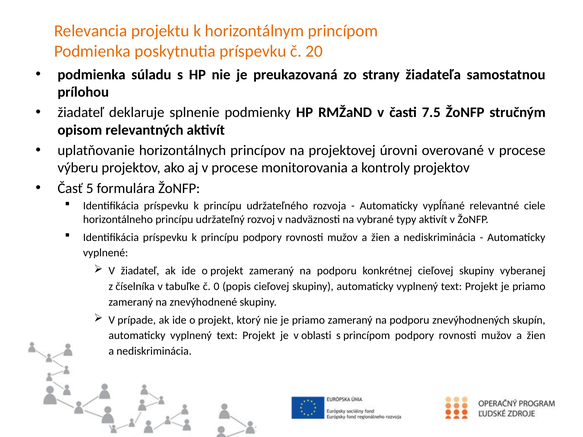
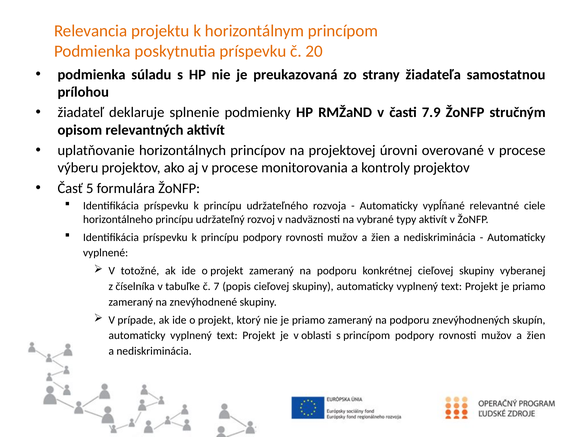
7.5: 7.5 -> 7.9
V žiadateľ: žiadateľ -> totožné
0: 0 -> 7
